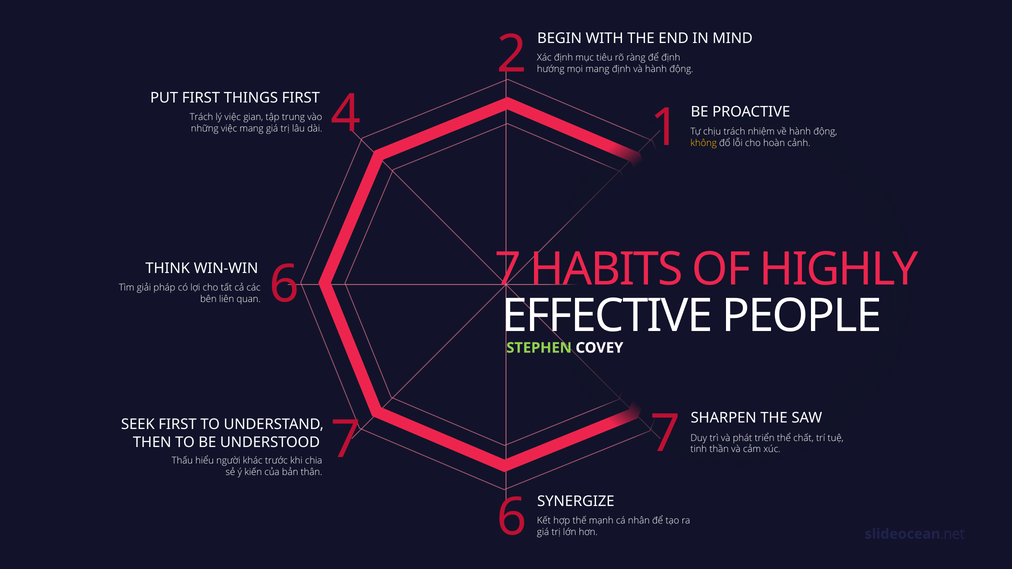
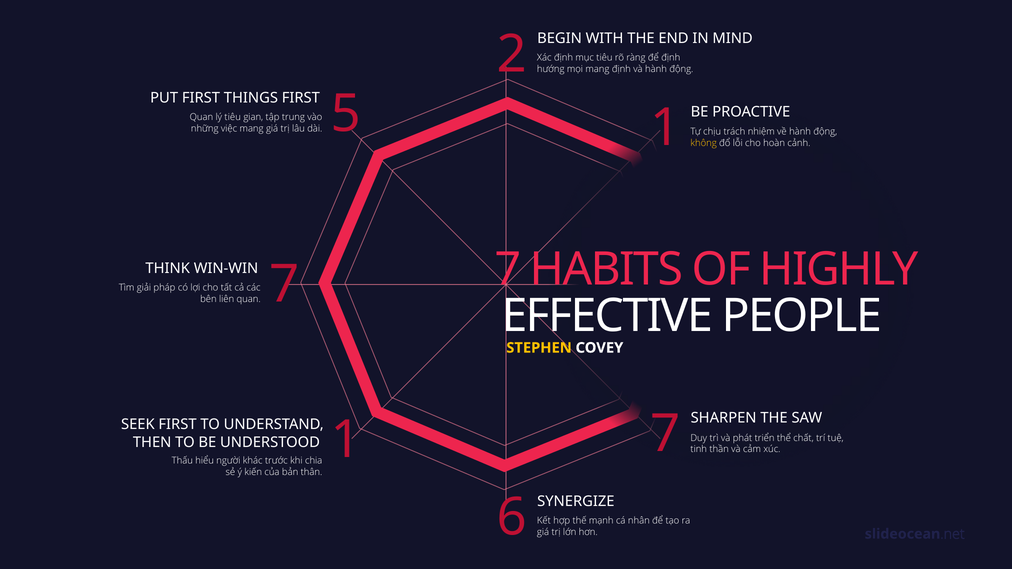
Trách at (201, 117): Trách -> Quan
lý việc: việc -> tiêu
4: 4 -> 5
quan 6: 6 -> 7
STEPHEN colour: light green -> yellow
thân 7: 7 -> 1
